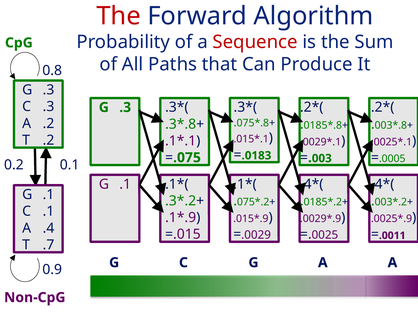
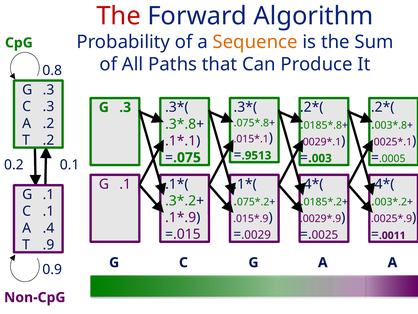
Sequence colour: red -> orange
.0183: .0183 -> .9513
.7: .7 -> .9
